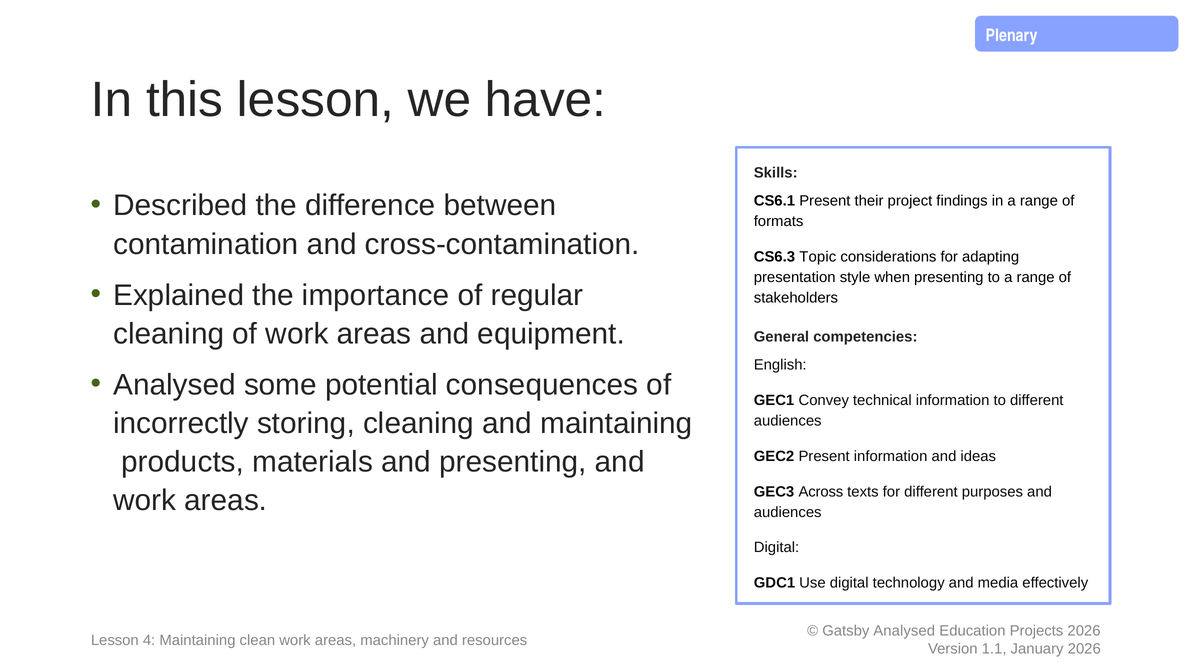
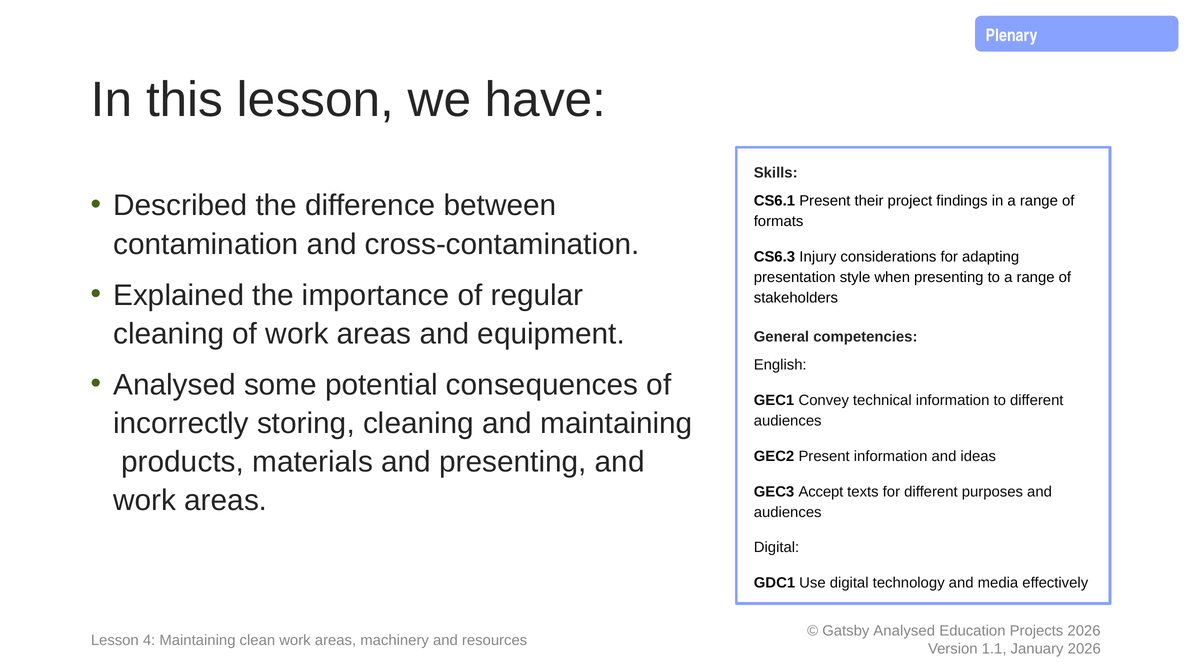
Topic: Topic -> Injury
Across: Across -> Accept
